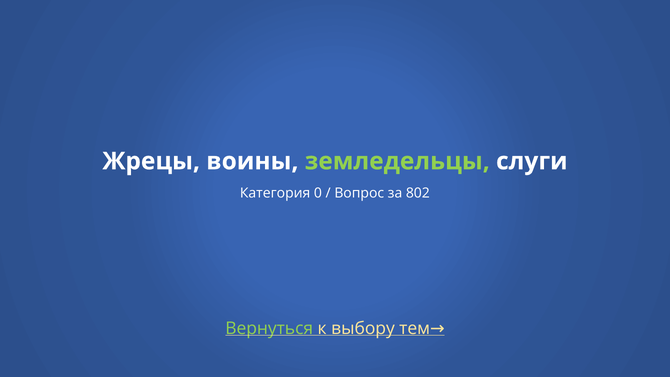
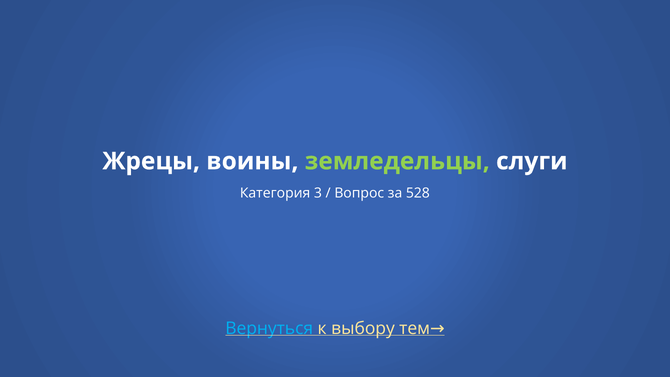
0: 0 -> 3
802: 802 -> 528
Вернуться colour: light green -> light blue
